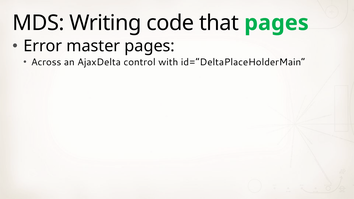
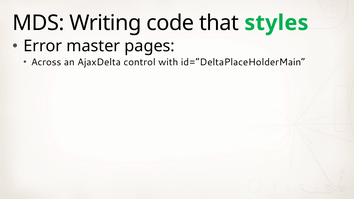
that pages: pages -> styles
